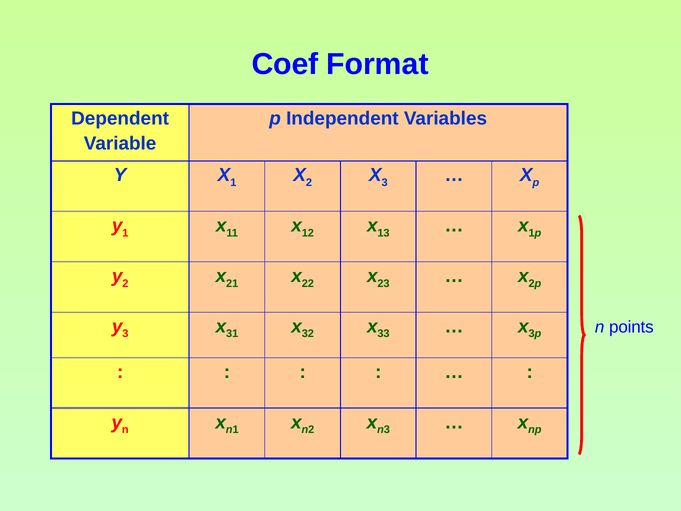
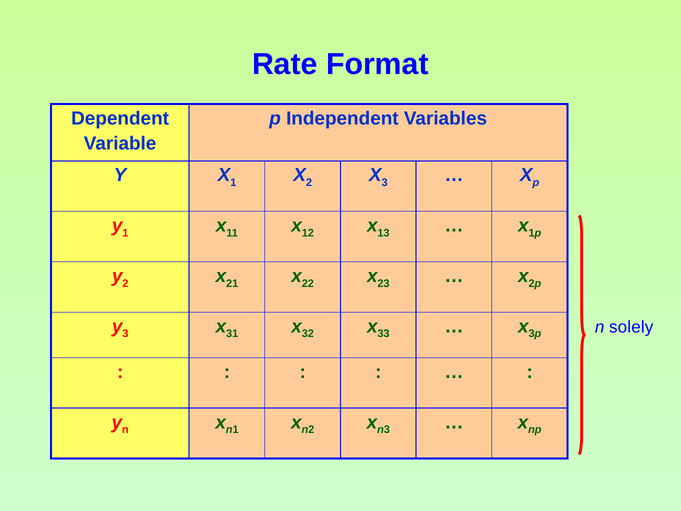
Coef: Coef -> Rate
points: points -> solely
